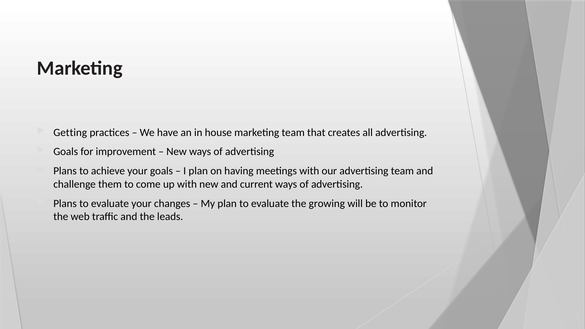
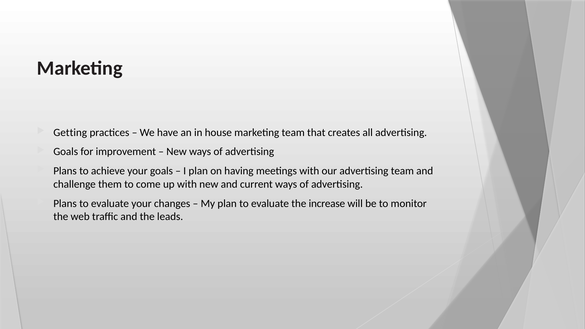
growing: growing -> increase
